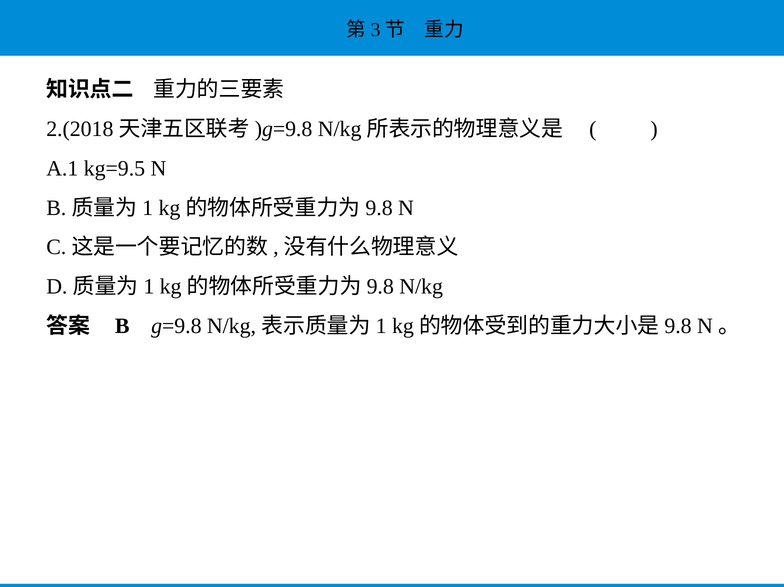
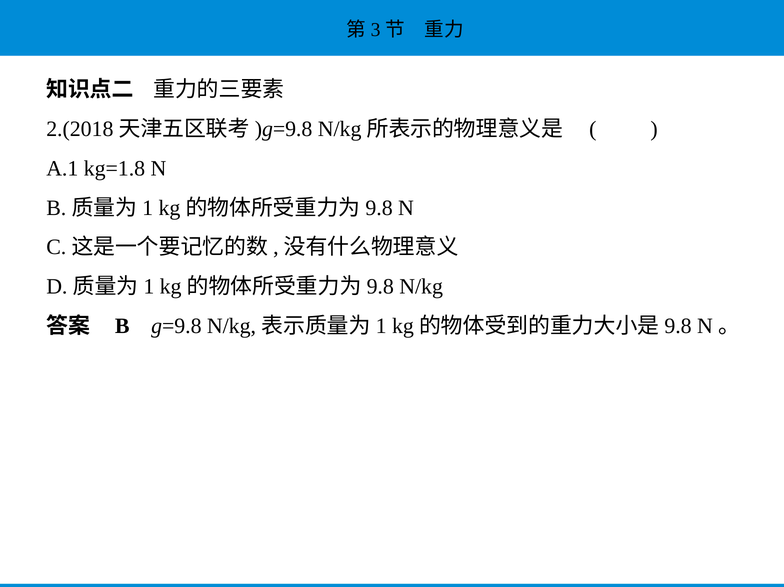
kg=9.5: kg=9.5 -> kg=1.8
